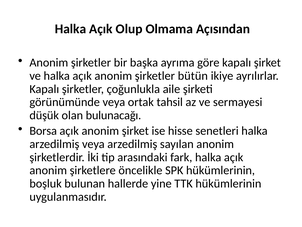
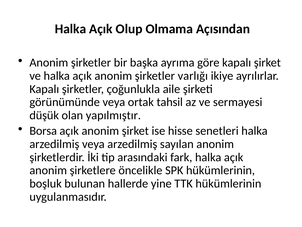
bütün: bütün -> varlığı
bulunacağı: bulunacağı -> yapılmıştır
